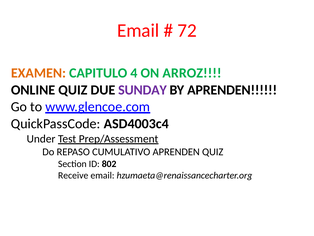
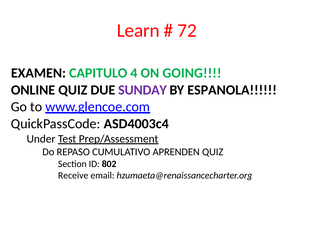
Email at (138, 30): Email -> Learn
EXAMEN colour: orange -> black
ARROZ: ARROZ -> GOING
BY APRENDEN: APRENDEN -> ESPANOLA
